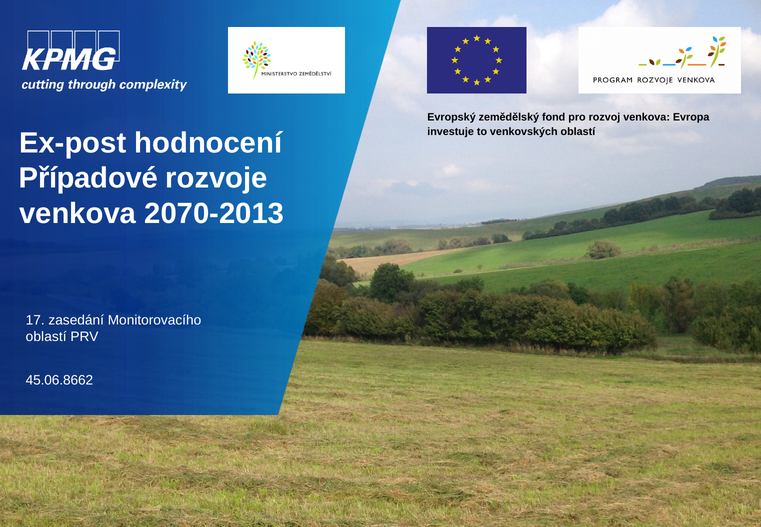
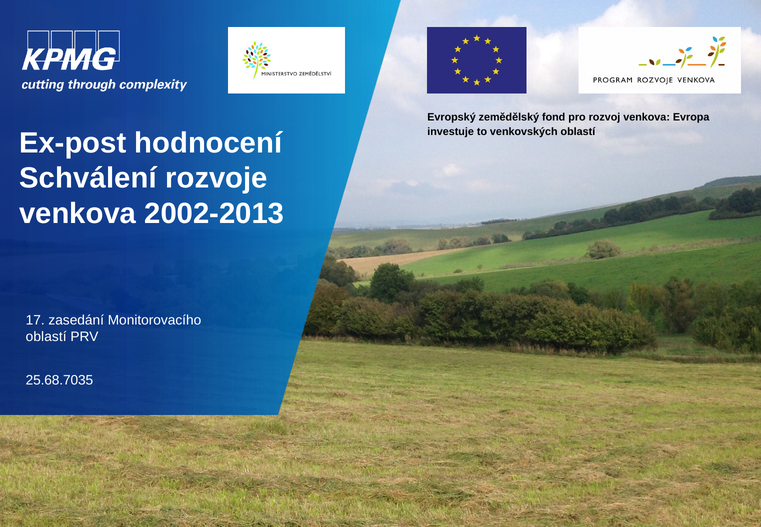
Případové: Případové -> Schválení
2070-2013: 2070-2013 -> 2002-2013
45.06.8662: 45.06.8662 -> 25.68.7035
